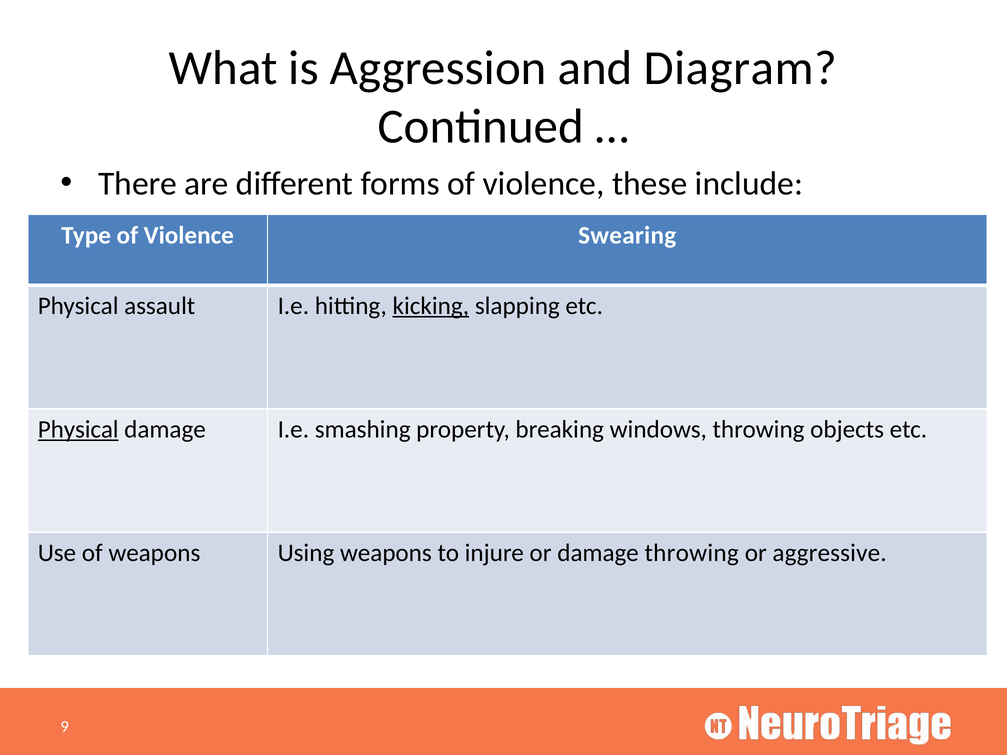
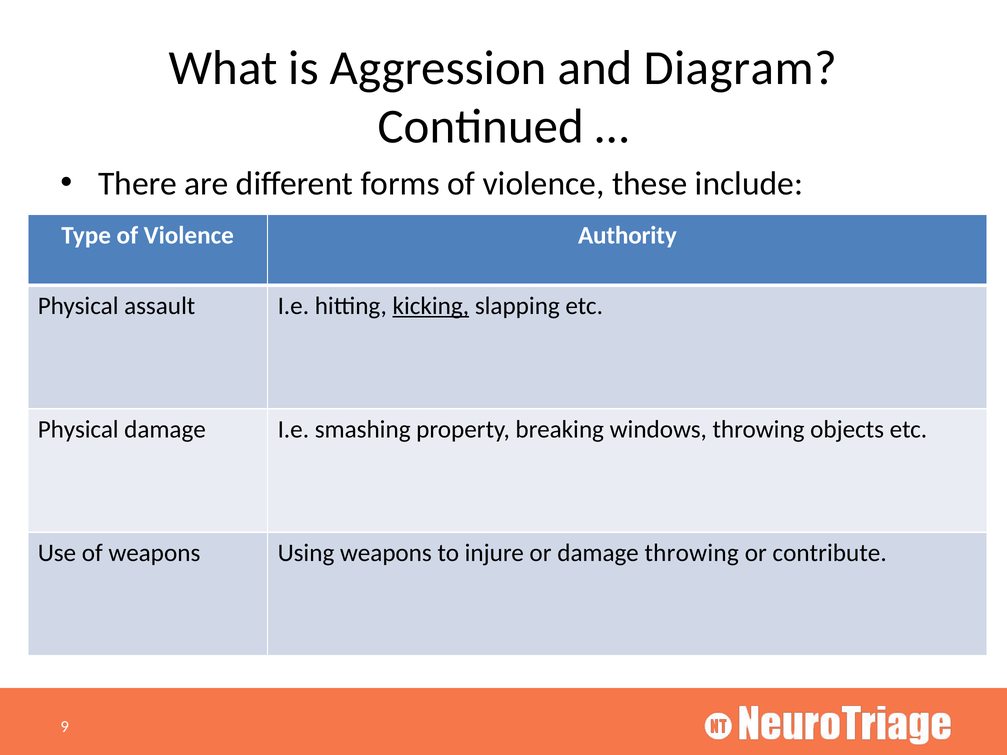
Swearing: Swearing -> Authority
Physical at (78, 430) underline: present -> none
aggressive: aggressive -> contribute
